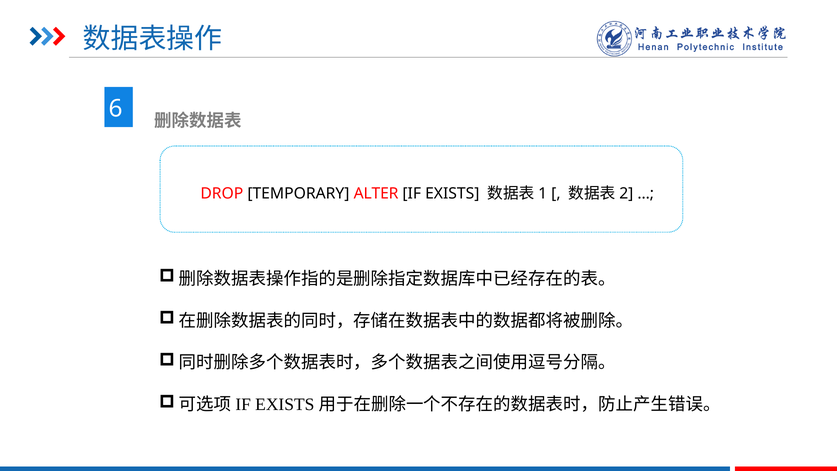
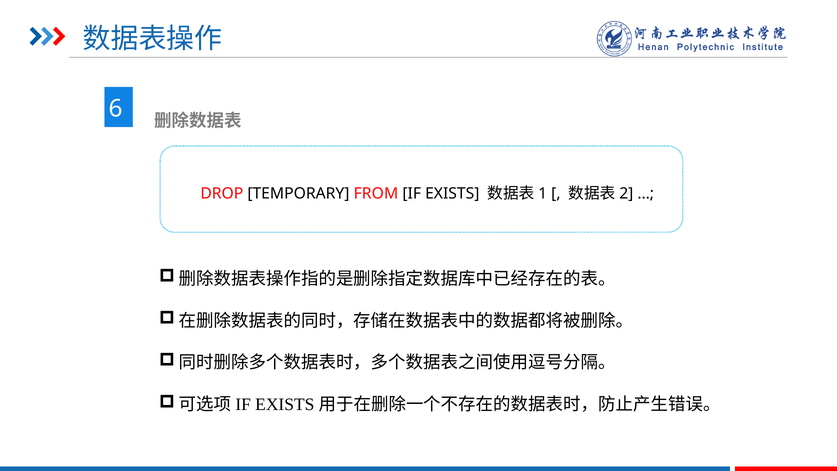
ALTER: ALTER -> FROM
